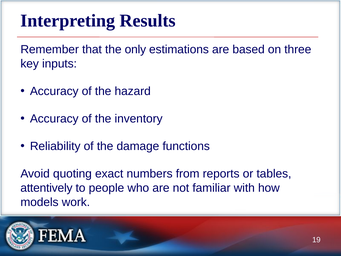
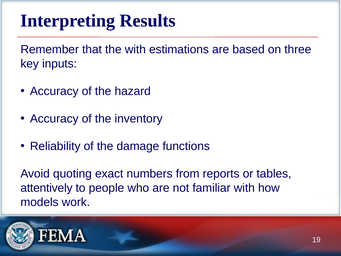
the only: only -> with
